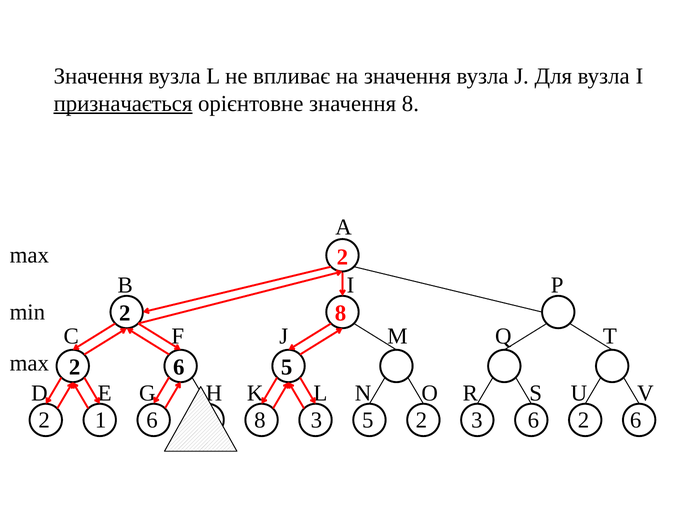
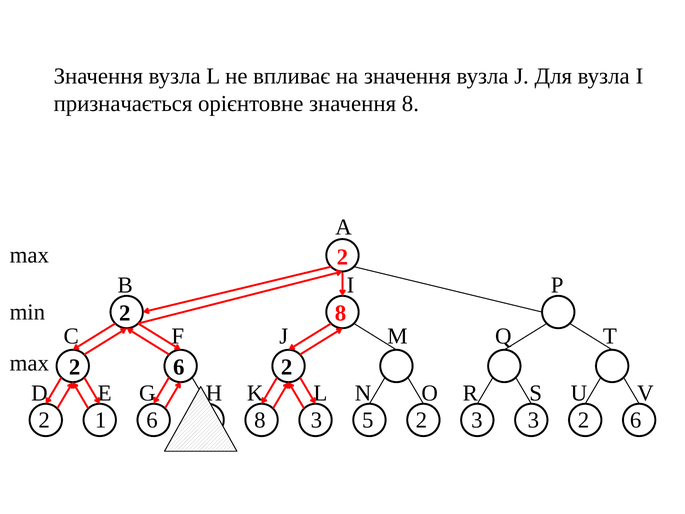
призначається underline: present -> none
5 at (287, 367): 5 -> 2
3 6: 6 -> 3
